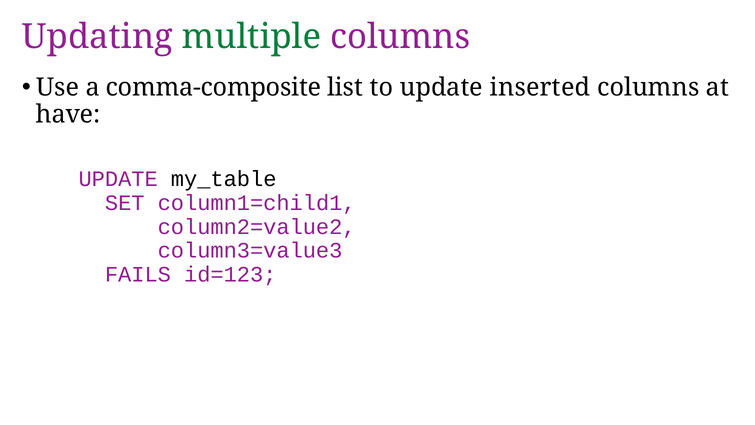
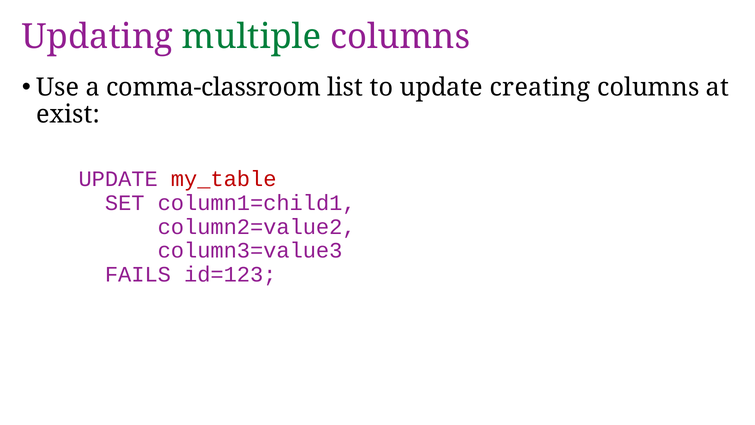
comma-composite: comma-composite -> comma-classroom
inserted: inserted -> creating
have: have -> exist
my_table colour: black -> red
